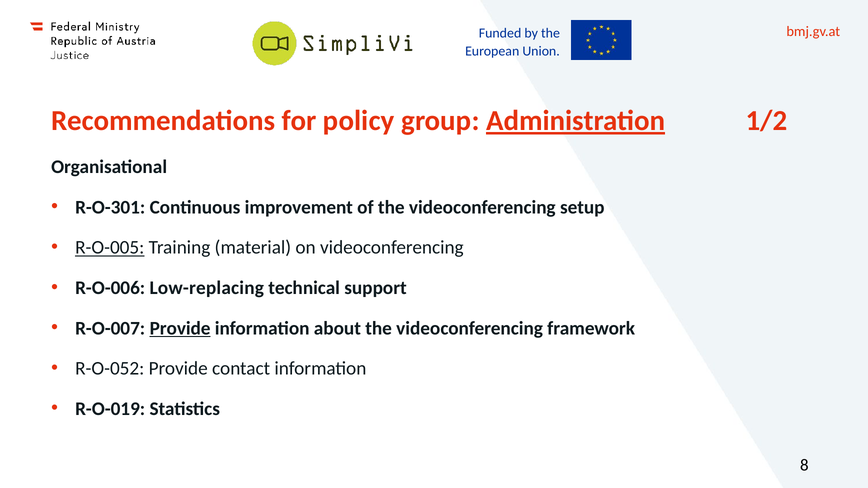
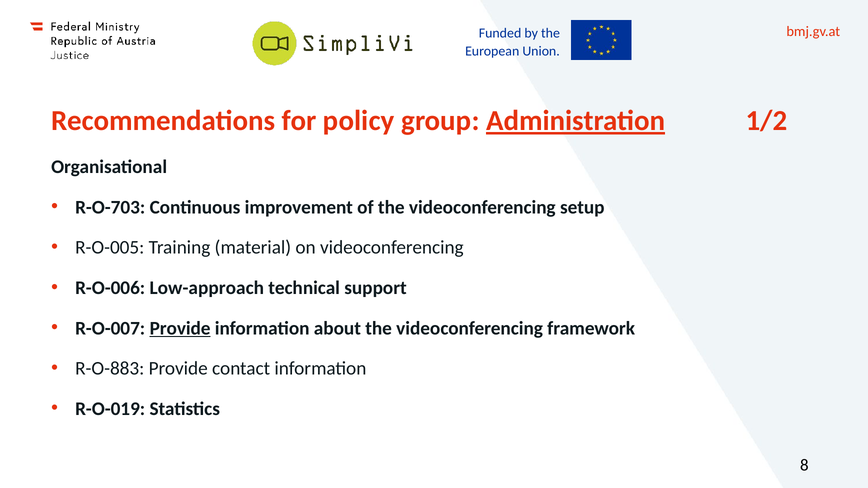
R-O-301: R-O-301 -> R-O-703
R-O-005 underline: present -> none
Low-replacing: Low-replacing -> Low-approach
R-O-052: R-O-052 -> R-O-883
